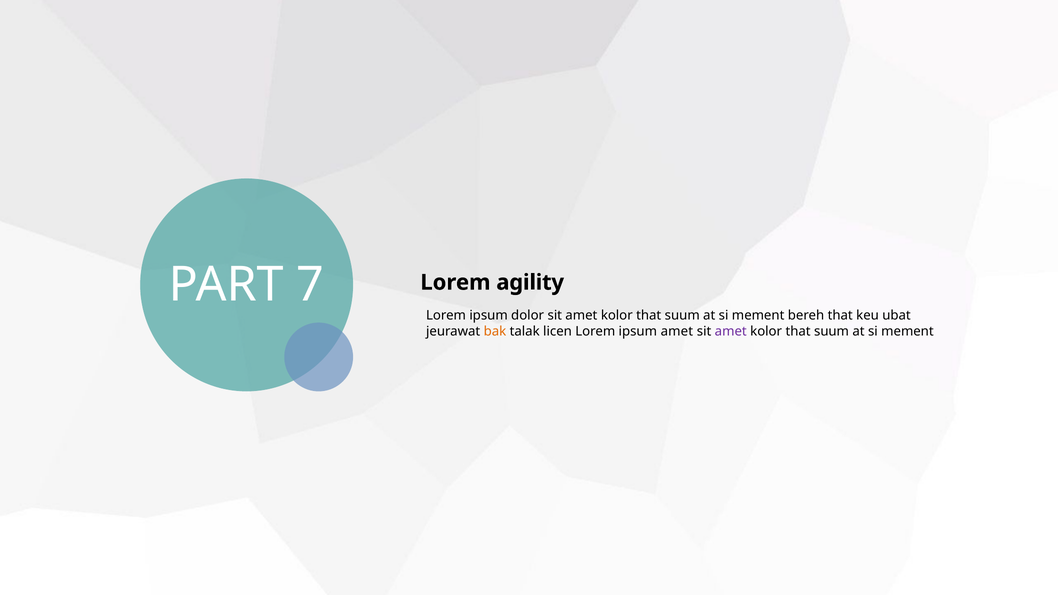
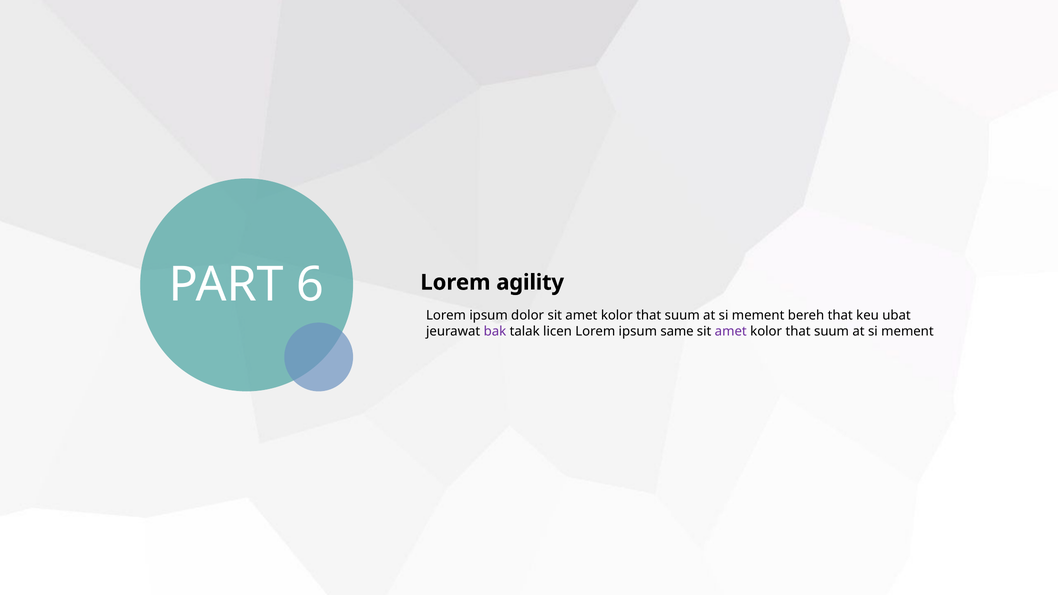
7: 7 -> 6
bak colour: orange -> purple
ipsum amet: amet -> same
